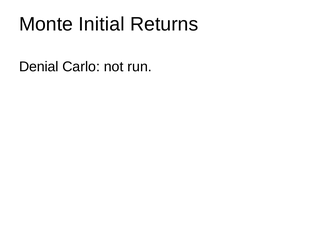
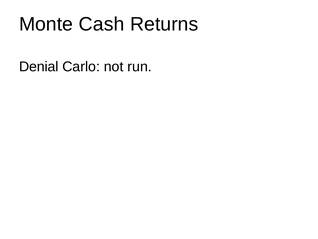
Initial: Initial -> Cash
